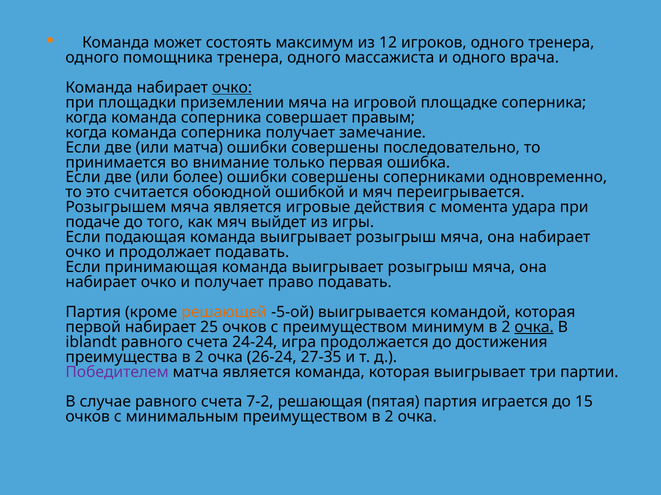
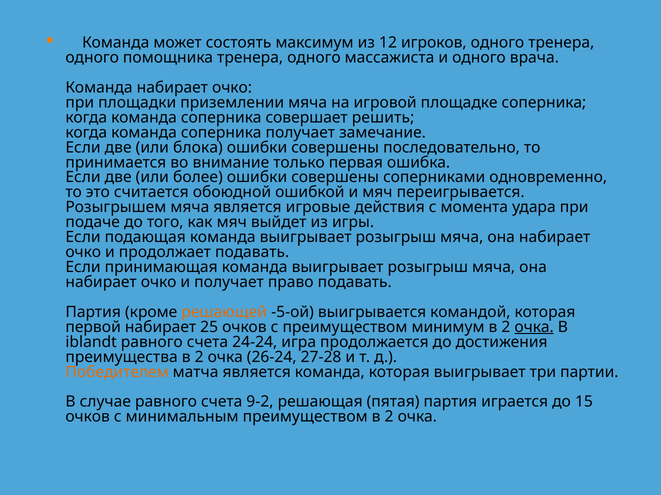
очко at (232, 88) underline: present -> none
правым: правым -> решить
или матча: матча -> блока
27-35: 27-35 -> 27-28
Победителем colour: purple -> orange
7-2: 7-2 -> 9-2
